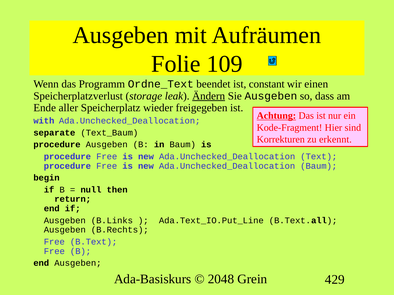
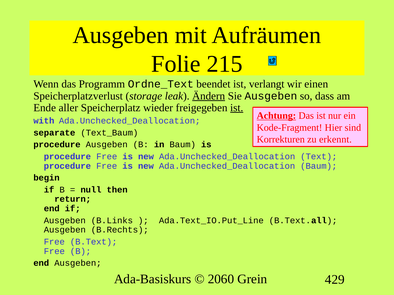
109: 109 -> 215
constant: constant -> verlangt
ist at (237, 108) underline: none -> present
2048: 2048 -> 2060
